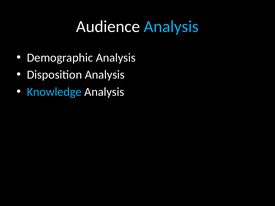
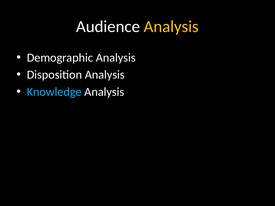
Analysis at (171, 27) colour: light blue -> yellow
